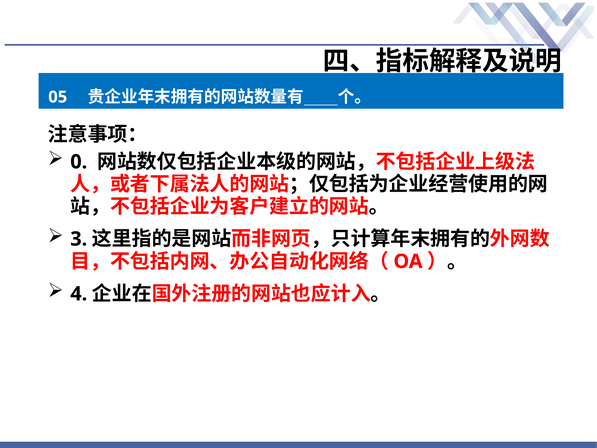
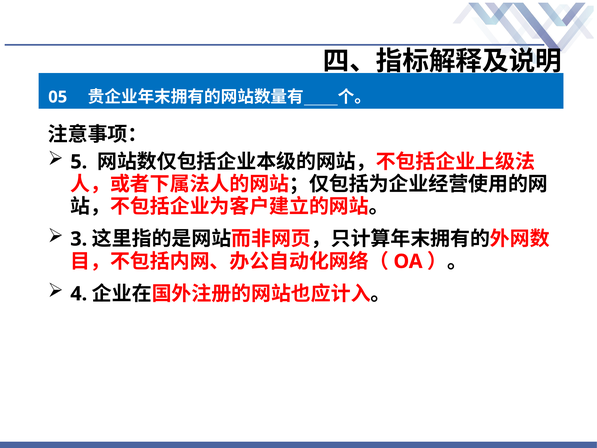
0: 0 -> 5
